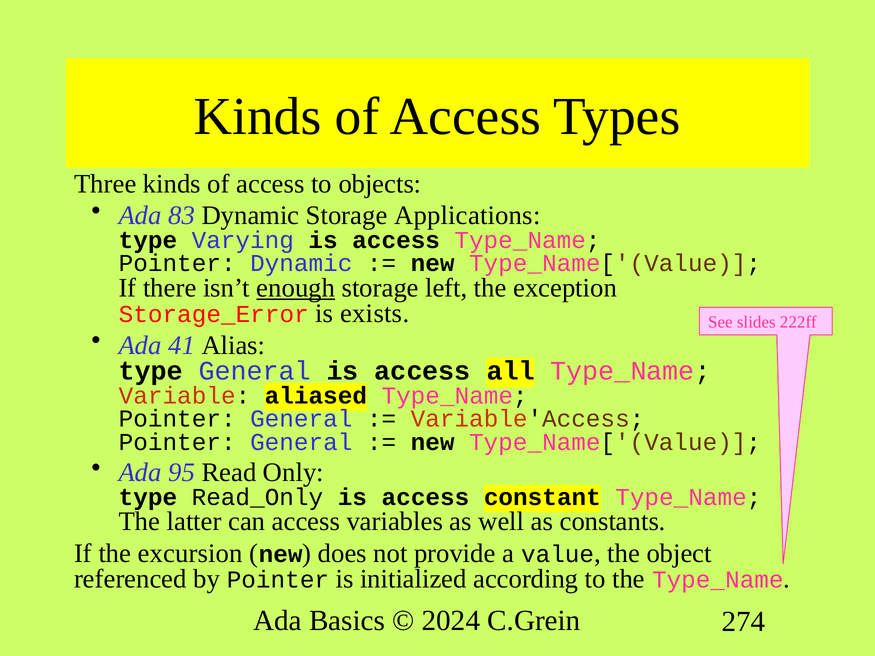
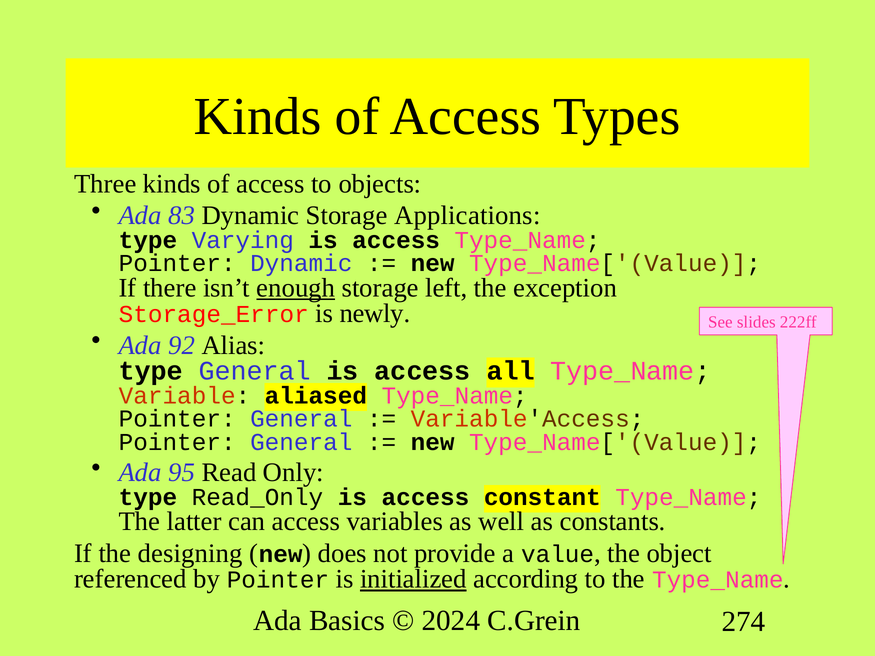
exists: exists -> newly
41: 41 -> 92
excursion: excursion -> designing
initialized underline: none -> present
